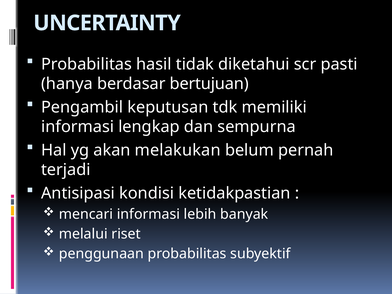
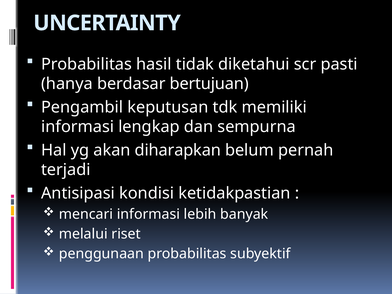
melakukan: melakukan -> diharapkan
